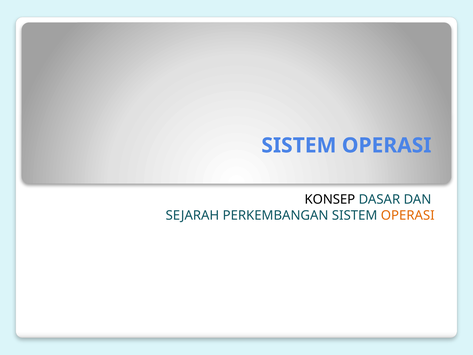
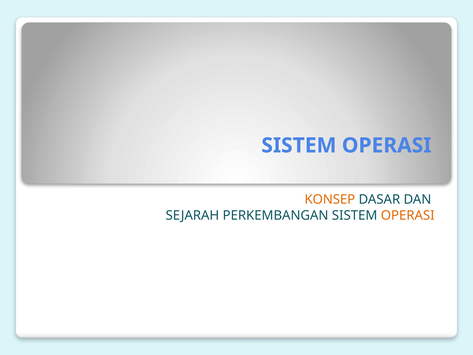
KONSEP colour: black -> orange
